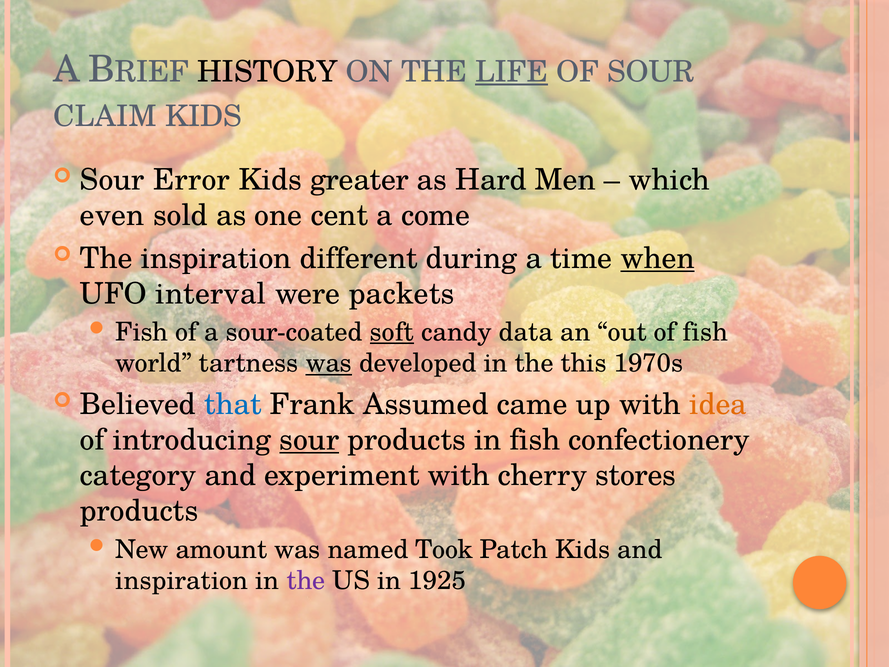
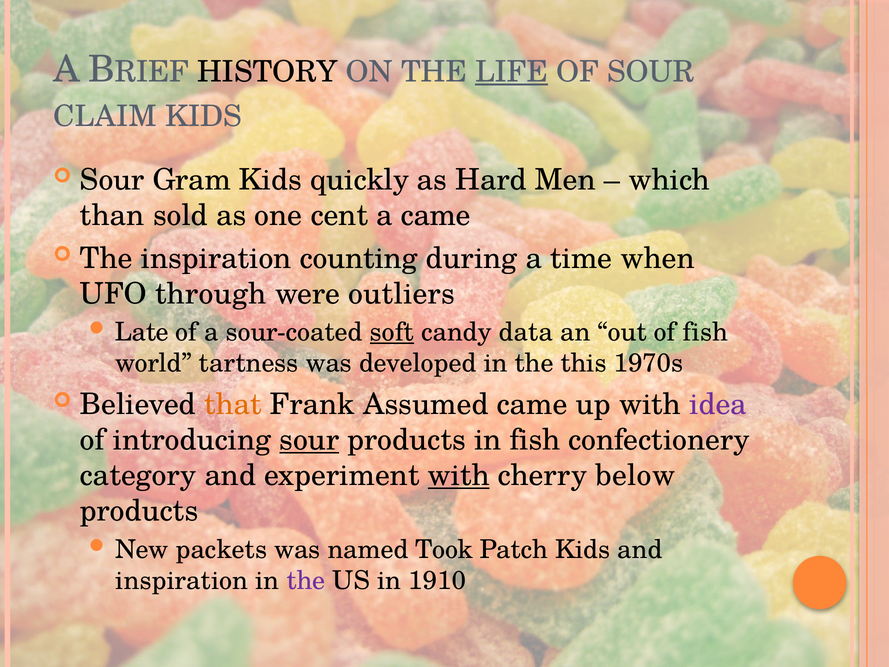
Error: Error -> Gram
greater: greater -> quickly
even: even -> than
a come: come -> came
different: different -> counting
when underline: present -> none
interval: interval -> through
packets: packets -> outliers
Fish at (142, 332): Fish -> Late
was at (329, 363) underline: present -> none
that colour: blue -> orange
idea colour: orange -> purple
with at (459, 475) underline: none -> present
stores: stores -> below
amount: amount -> packets
1925: 1925 -> 1910
